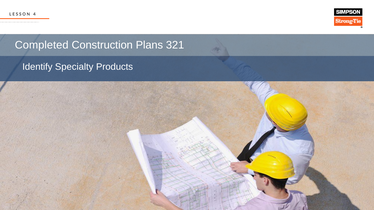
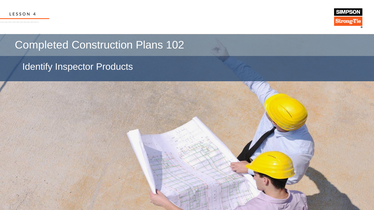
321: 321 -> 102
Specialty: Specialty -> Inspector
